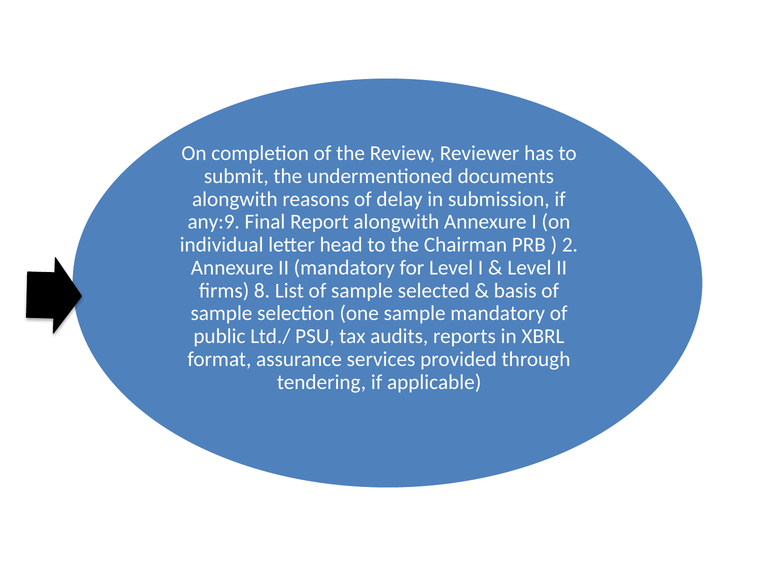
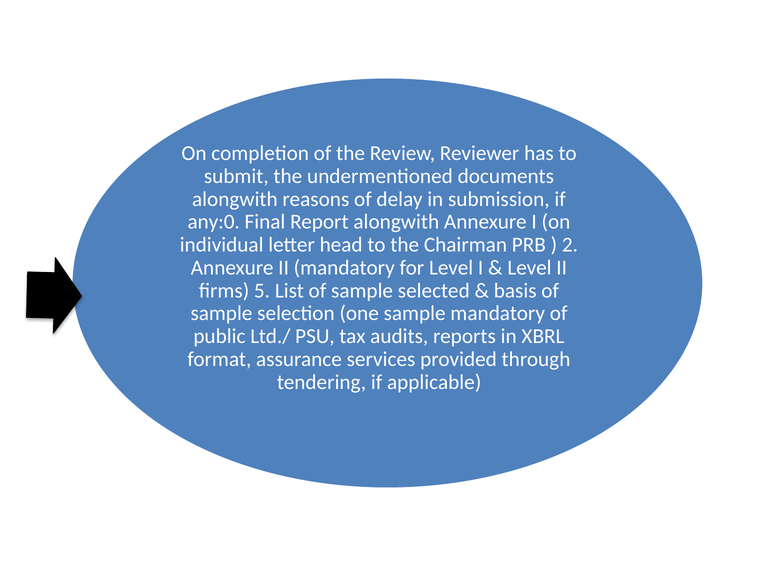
any:9: any:9 -> any:0
8: 8 -> 5
